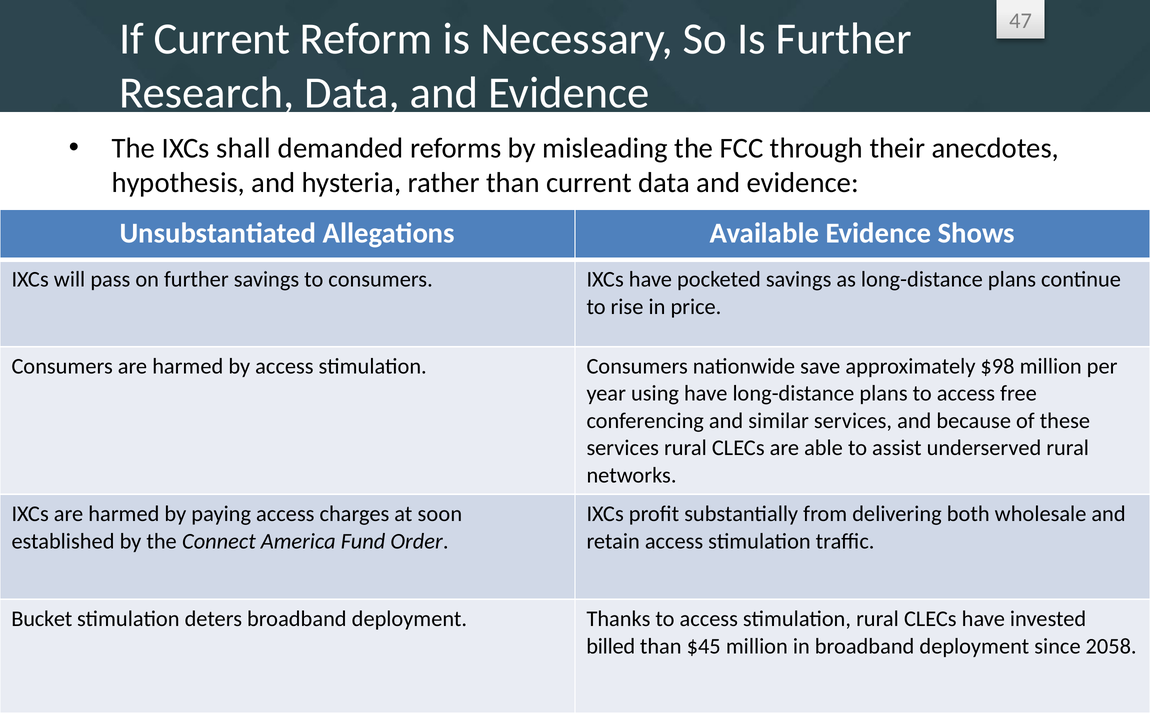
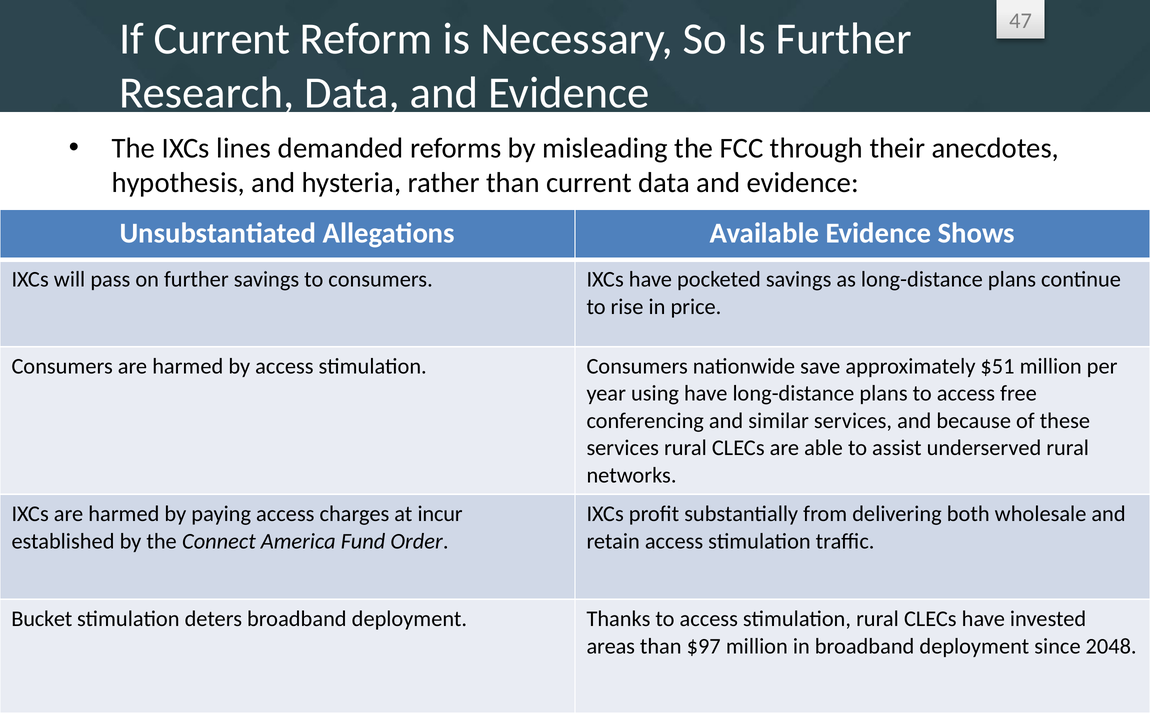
shall: shall -> lines
$98: $98 -> $51
soon: soon -> incur
billed: billed -> areas
$45: $45 -> $97
2058: 2058 -> 2048
